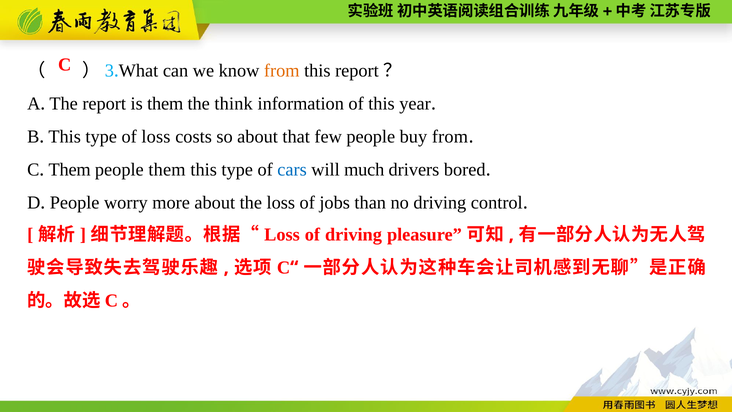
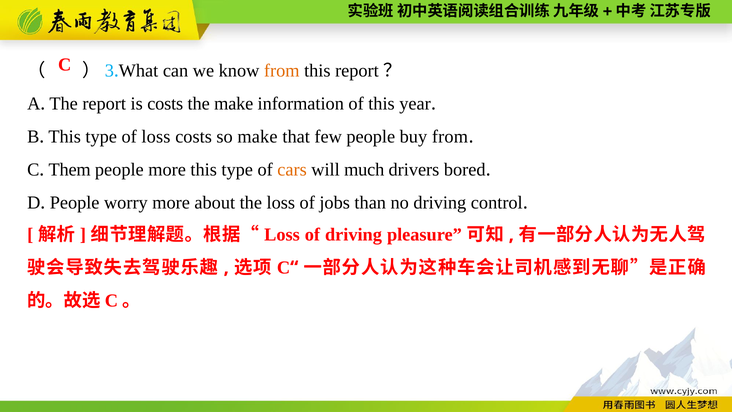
is them: them -> costs
the think: think -> make
so about: about -> make
people them: them -> more
cars colour: blue -> orange
